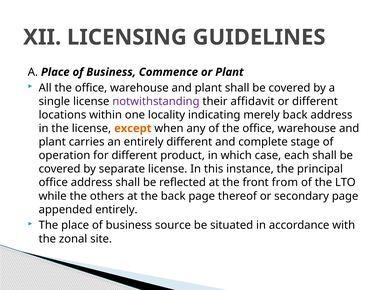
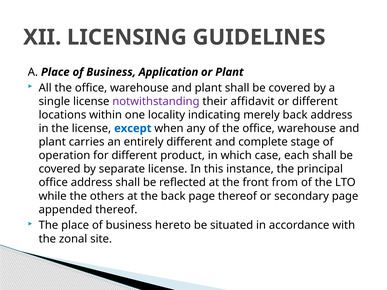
Commence: Commence -> Application
except colour: orange -> blue
appended entirely: entirely -> thereof
source: source -> hereto
